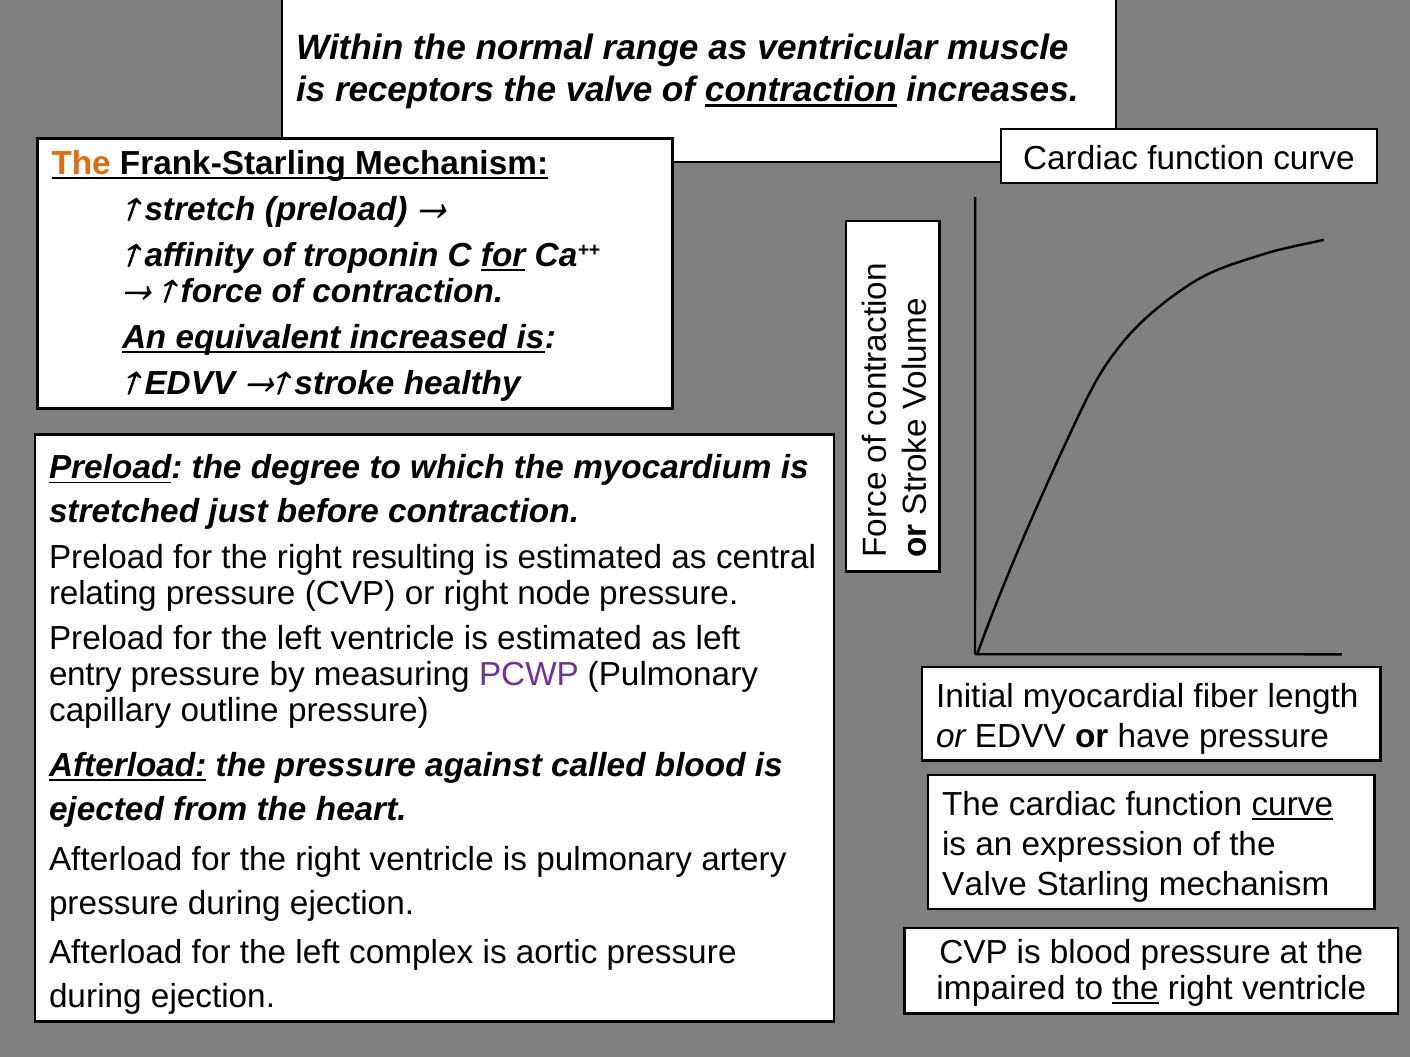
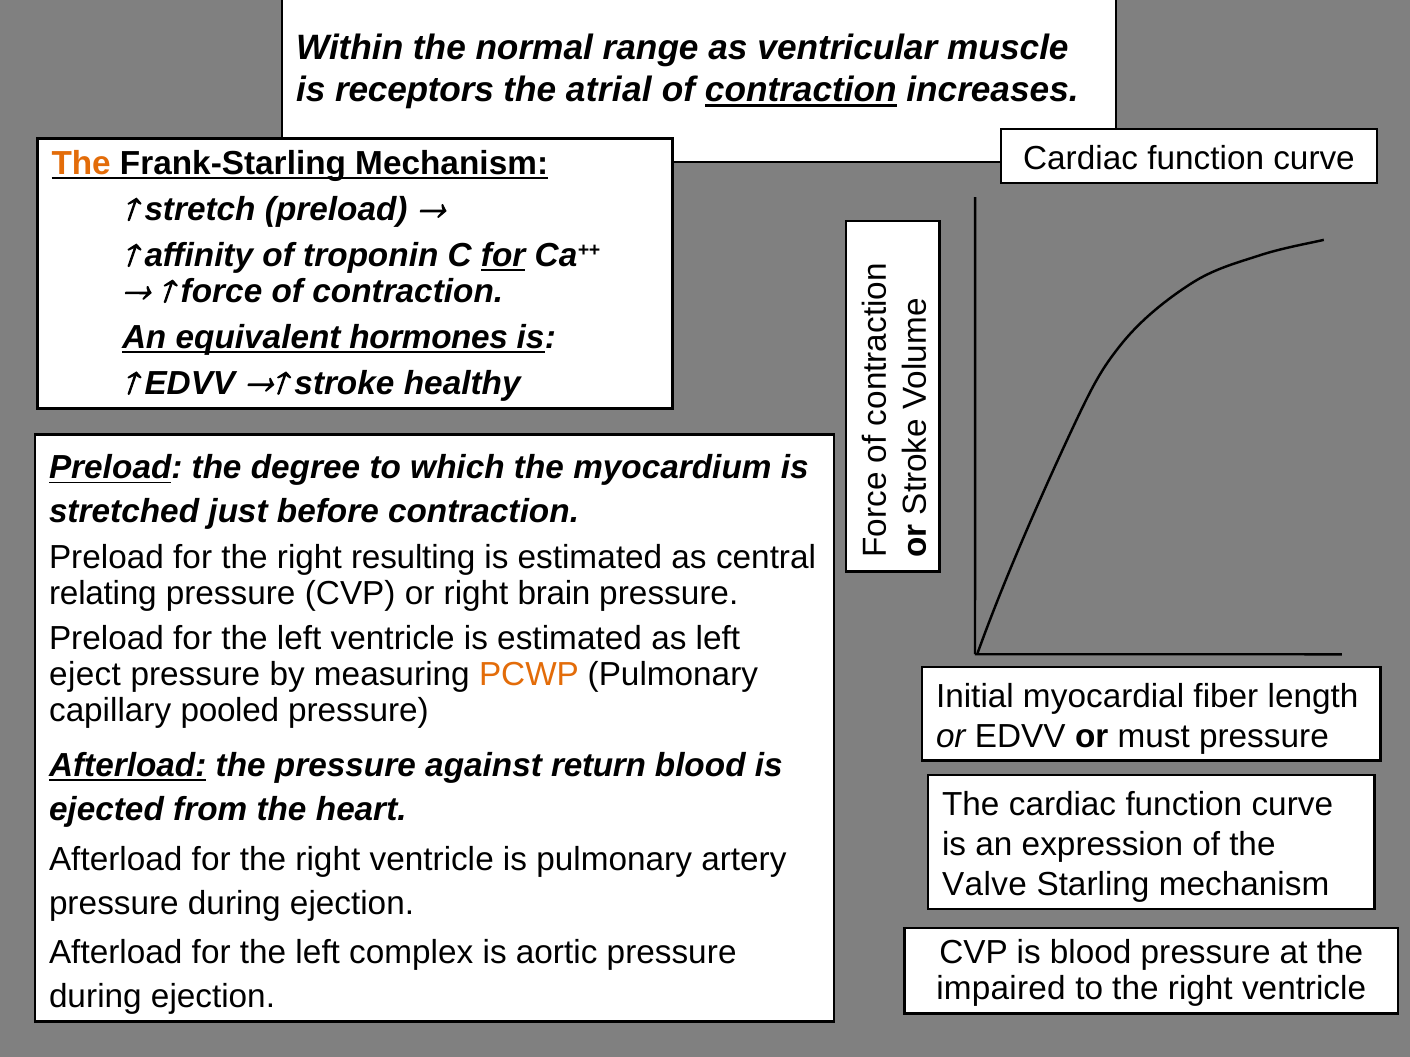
valve at (609, 90): valve -> atrial
increased: increased -> hormones
node: node -> brain
entry: entry -> eject
PCWP colour: purple -> orange
outline: outline -> pooled
have: have -> must
called: called -> return
curve at (1292, 805) underline: present -> none
the at (1135, 989) underline: present -> none
